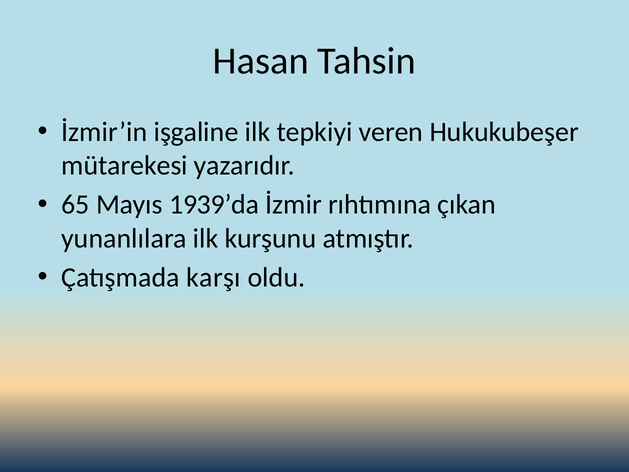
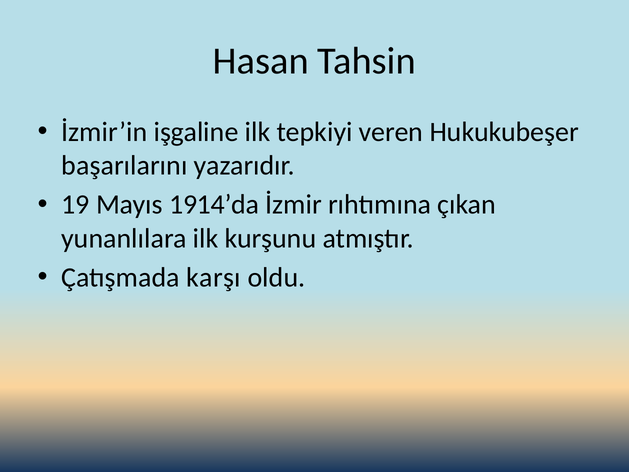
mütarekesi: mütarekesi -> başarılarını
65: 65 -> 19
1939’da: 1939’da -> 1914’da
